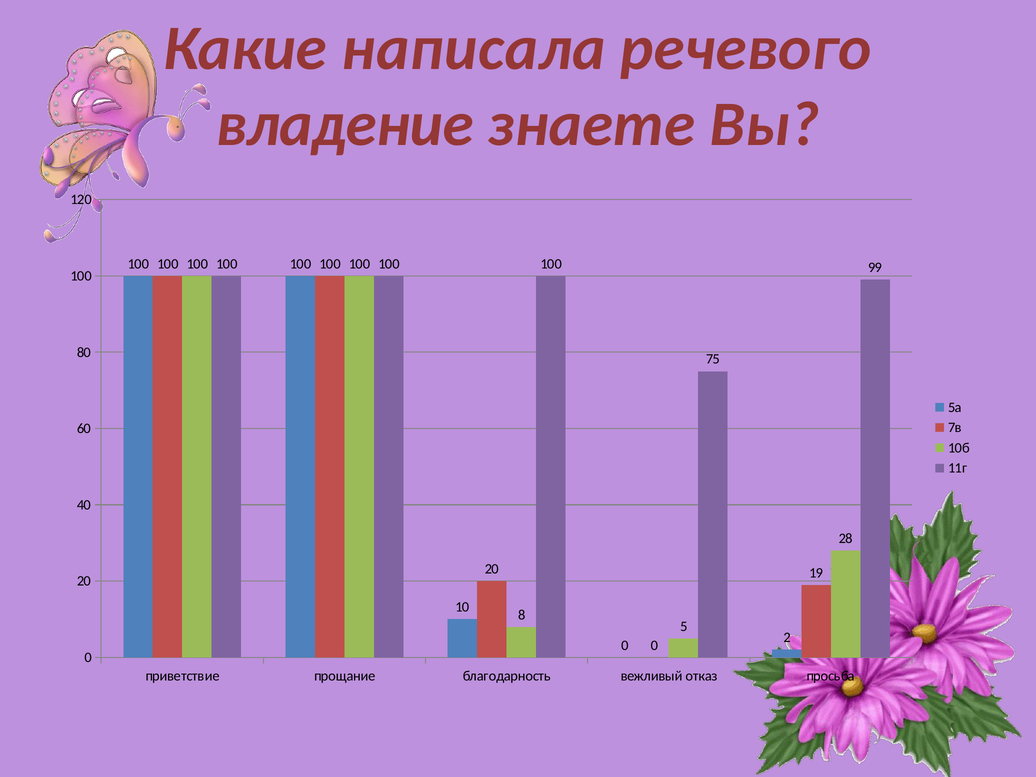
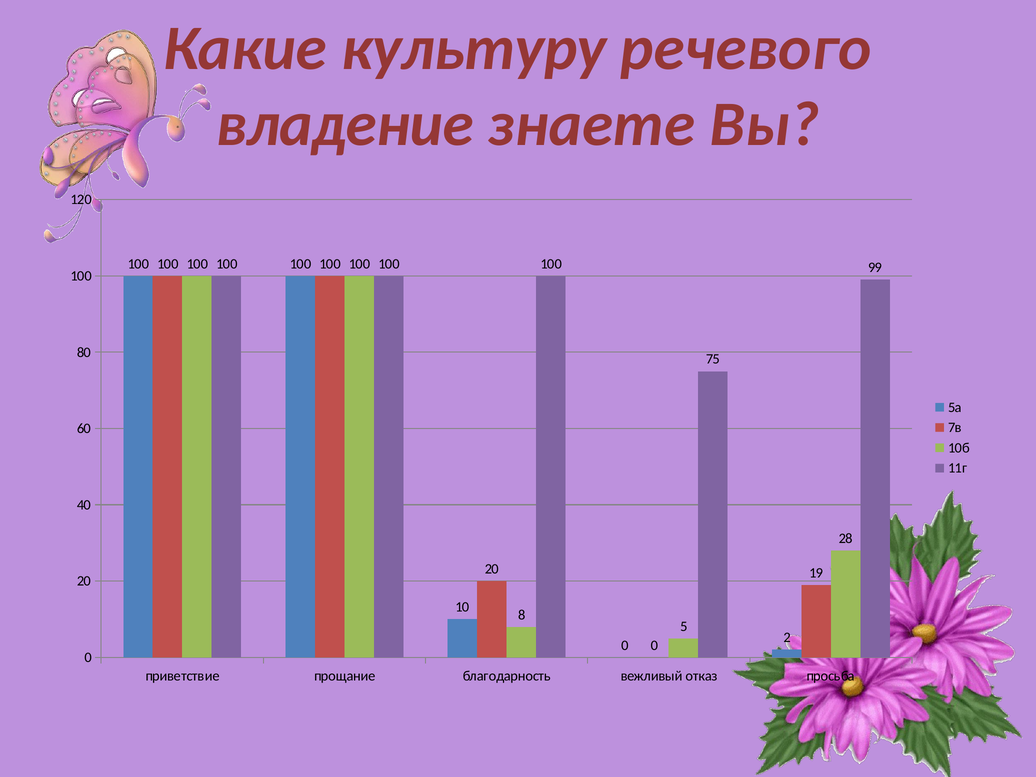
написала: написала -> культуру
